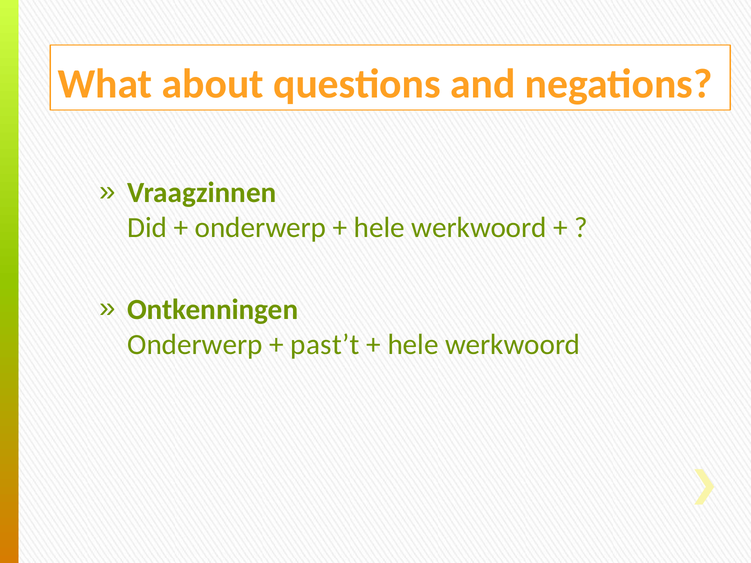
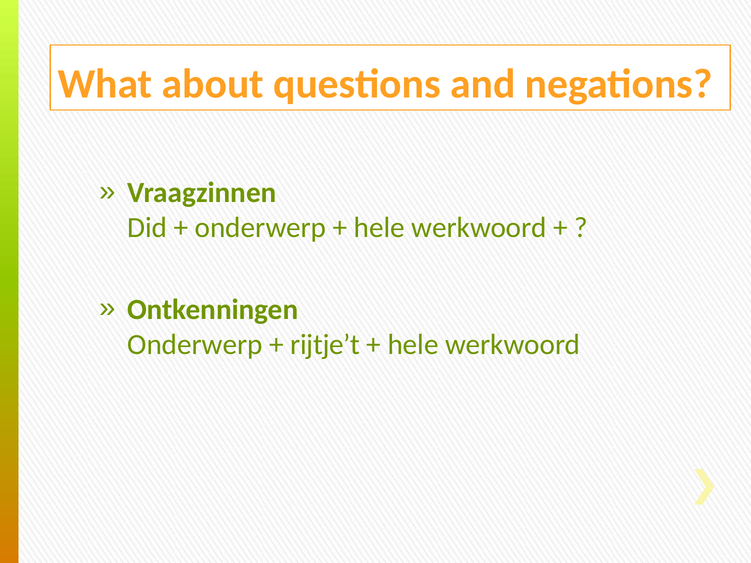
past’t: past’t -> rijtje’t
